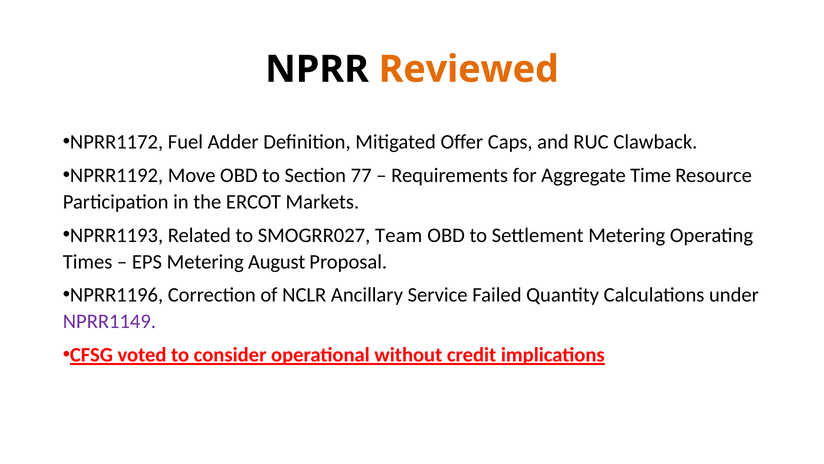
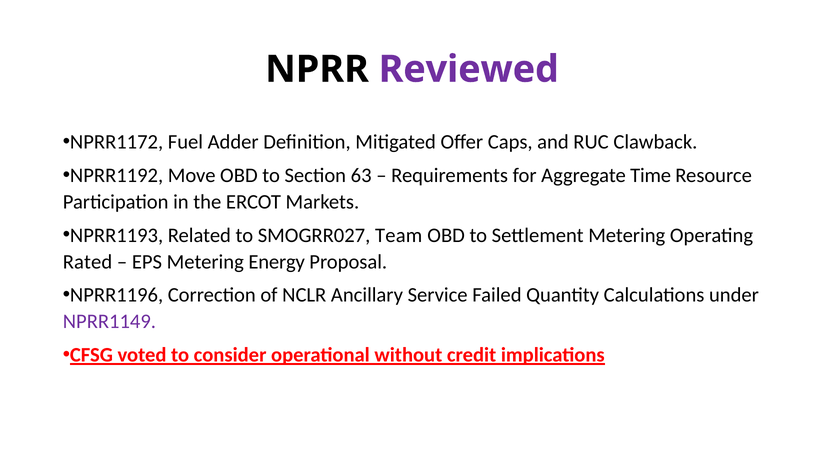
Reviewed colour: orange -> purple
77: 77 -> 63
Times: Times -> Rated
August: August -> Energy
